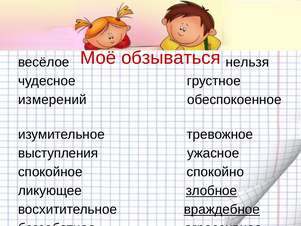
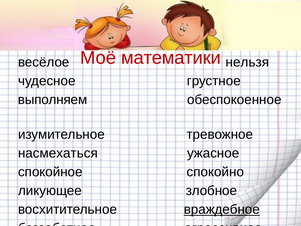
обзываться: обзываться -> математики
измерений: измерений -> выполняем
выступления: выступления -> насмехаться
злобное underline: present -> none
